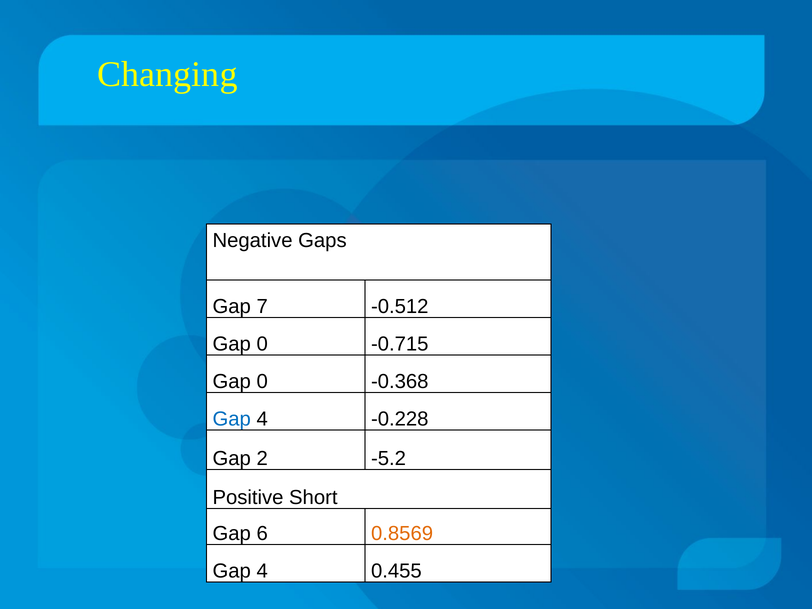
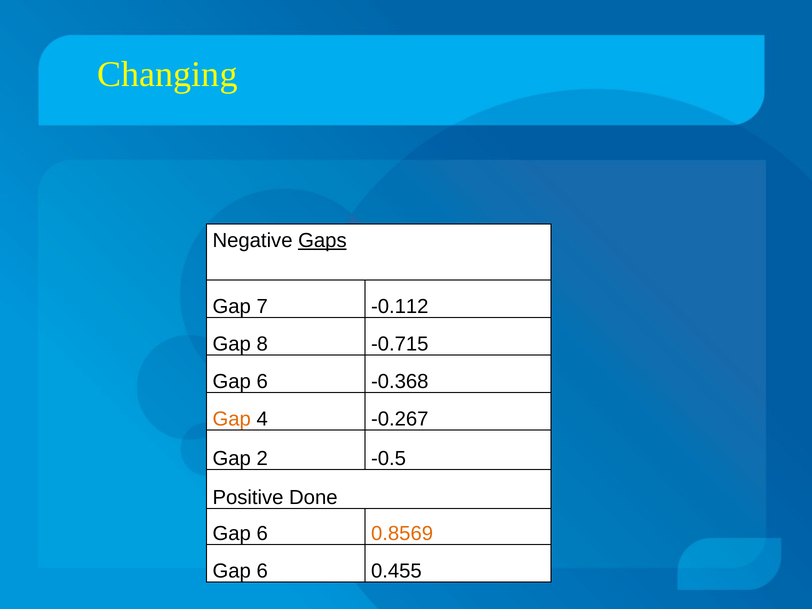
Gaps underline: none -> present
-0.512: -0.512 -> -0.112
0 at (262, 344): 0 -> 8
0 at (262, 382): 0 -> 6
Gap at (232, 419) colour: blue -> orange
-0.228: -0.228 -> -0.267
-5.2: -5.2 -> -0.5
Short: Short -> Done
4 at (262, 571): 4 -> 6
